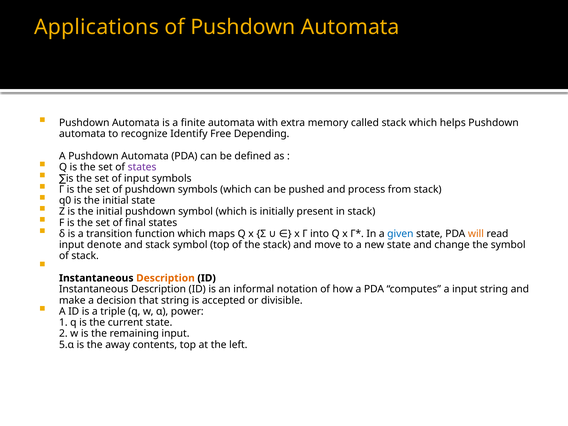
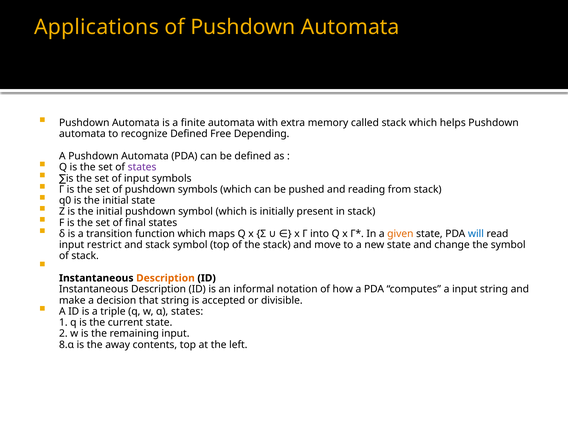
recognize Identify: Identify -> Defined
process: process -> reading
given colour: blue -> orange
will colour: orange -> blue
denote: denote -> restrict
α power: power -> states
5.α: 5.α -> 8.α
